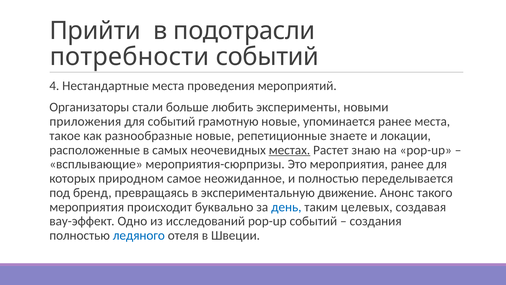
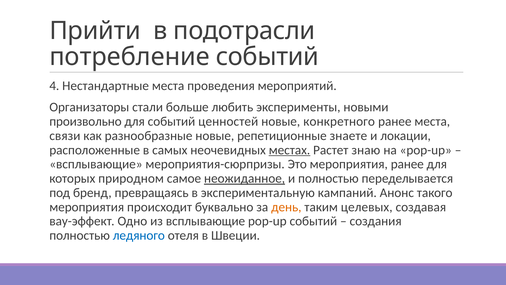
потребности: потребности -> потребление
приложения: приложения -> произвольно
грамотную: грамотную -> ценностей
упоминается: упоминается -> конкретного
такое: такое -> связи
неожиданное underline: none -> present
движение: движение -> кампаний
день colour: blue -> orange
из исследований: исследований -> всплывающие
